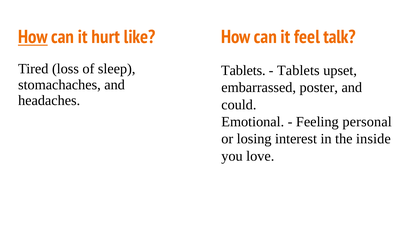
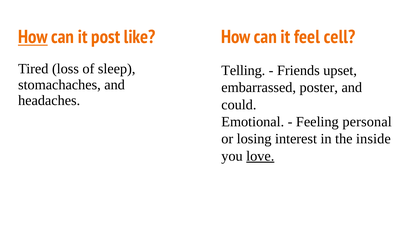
hurt: hurt -> post
talk: talk -> cell
Tablets at (243, 71): Tablets -> Telling
Tablets at (298, 71): Tablets -> Friends
love underline: none -> present
